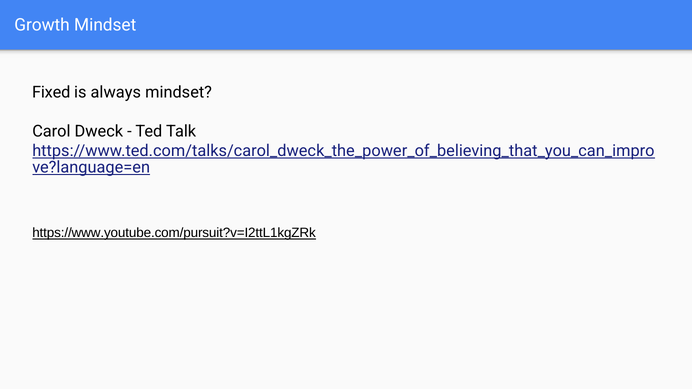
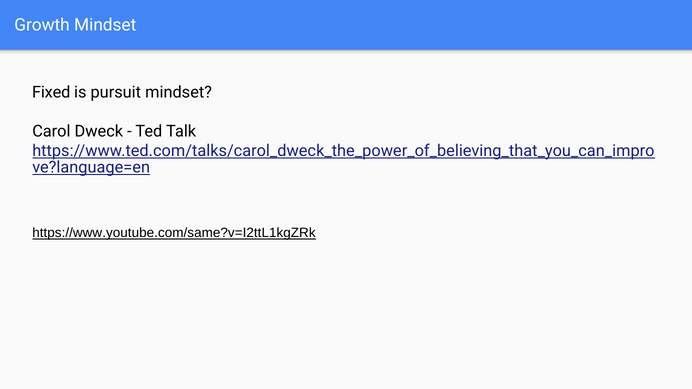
always: always -> pursuit
https://www.youtube.com/pursuit?v=I2ttL1kgZRk: https://www.youtube.com/pursuit?v=I2ttL1kgZRk -> https://www.youtube.com/same?v=I2ttL1kgZRk
